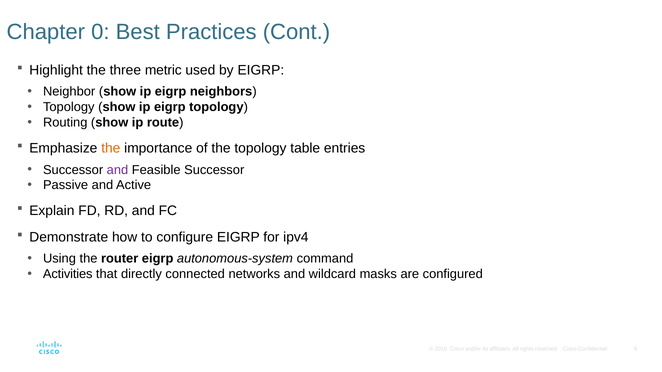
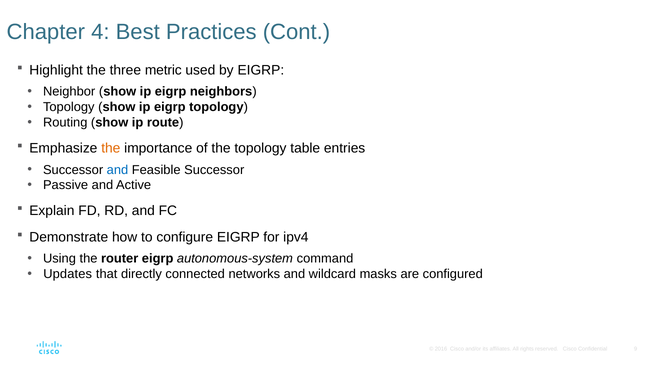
0: 0 -> 4
and at (117, 170) colour: purple -> blue
Activities: Activities -> Updates
